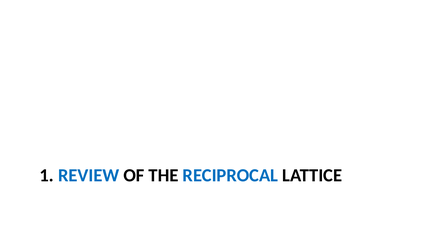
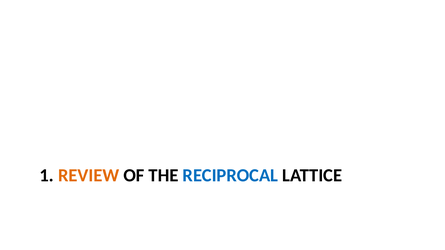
REVIEW colour: blue -> orange
